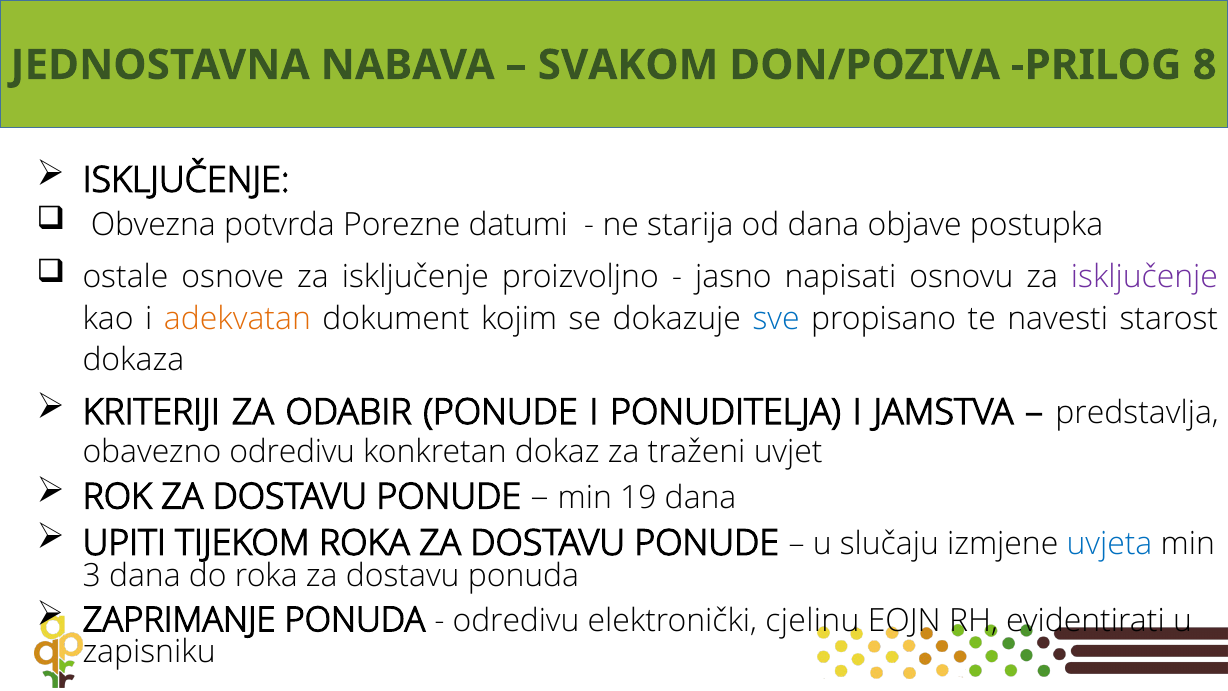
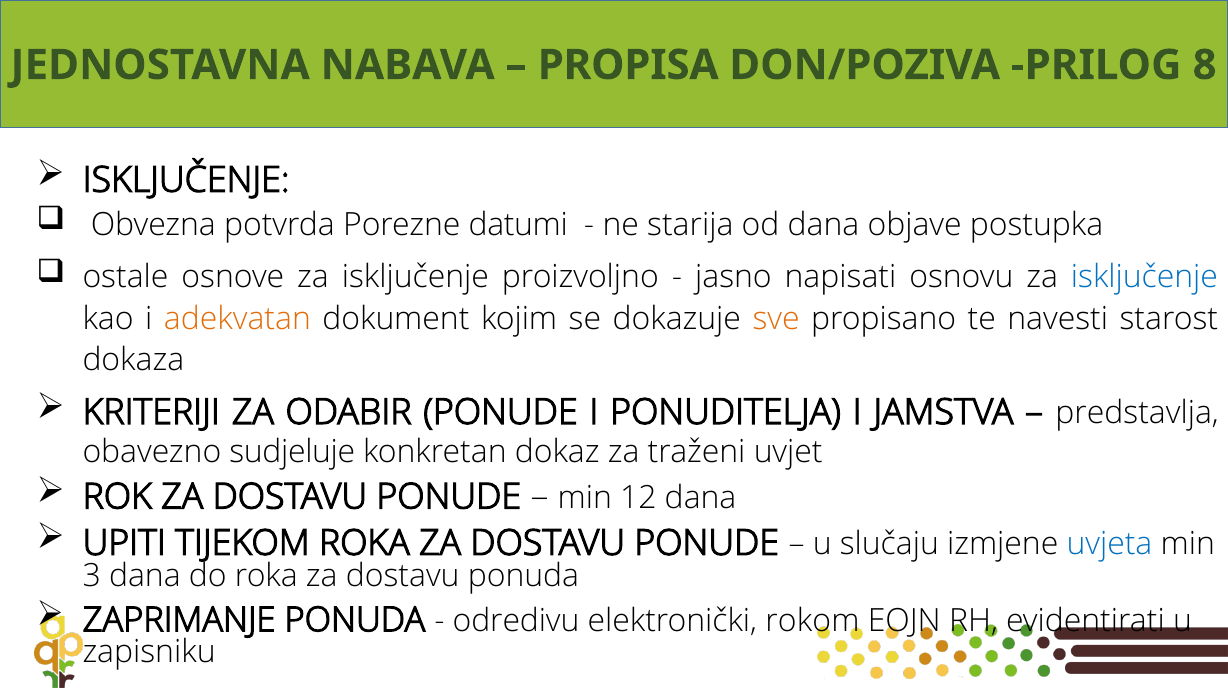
SVAKOM: SVAKOM -> PROPISA
isključenje at (1144, 277) colour: purple -> blue
sve colour: blue -> orange
obavezno odredivu: odredivu -> sudjeluje
19: 19 -> 12
cjelinu: cjelinu -> rokom
